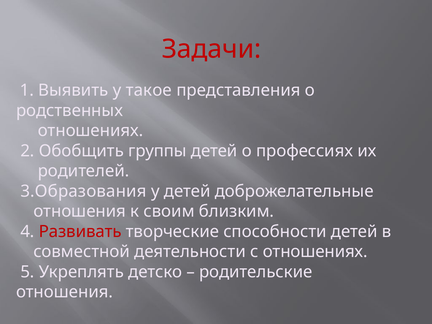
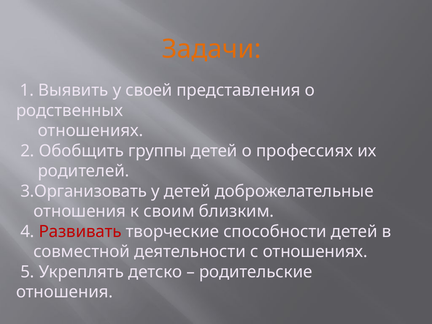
Задачи colour: red -> orange
такое: такое -> своей
3.Образования: 3.Образования -> 3.Организовать
